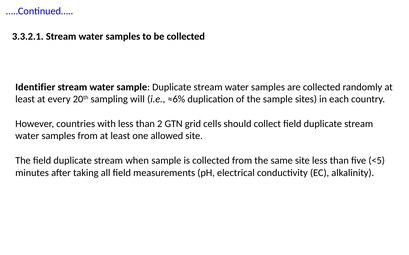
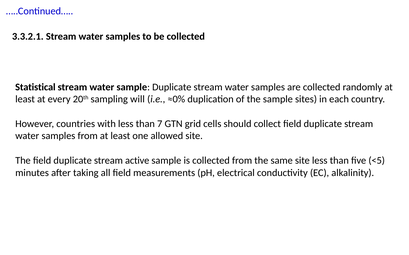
Identifier: Identifier -> Statistical
≈6%: ≈6% -> ≈0%
2: 2 -> 7
when: when -> active
